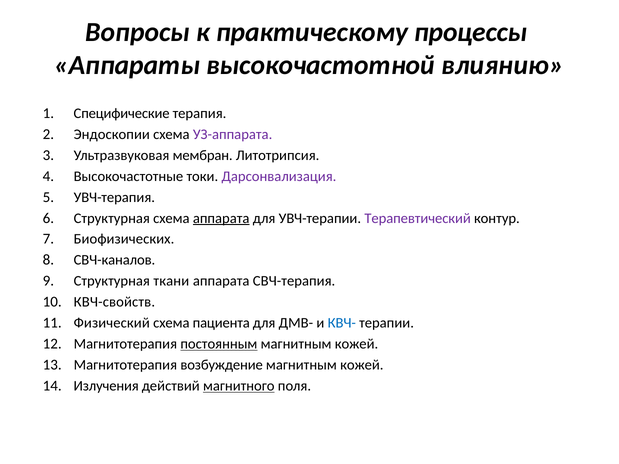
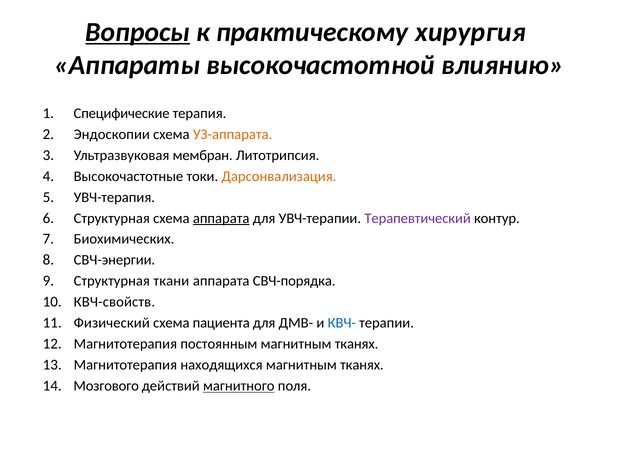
Вопросы underline: none -> present
процессы: процессы -> хирургия
УЗ-аппарата colour: purple -> orange
Дарсонвализация colour: purple -> orange
Биофизических: Биофизических -> Биохимических
СВЧ-каналов: СВЧ-каналов -> СВЧ-энергии
СВЧ-терапия: СВЧ-терапия -> СВЧ-порядка
постоянным underline: present -> none
кожей at (357, 344): кожей -> тканях
возбуждение: возбуждение -> находящихся
кожей at (362, 365): кожей -> тканях
Излучения: Излучения -> Мозгового
